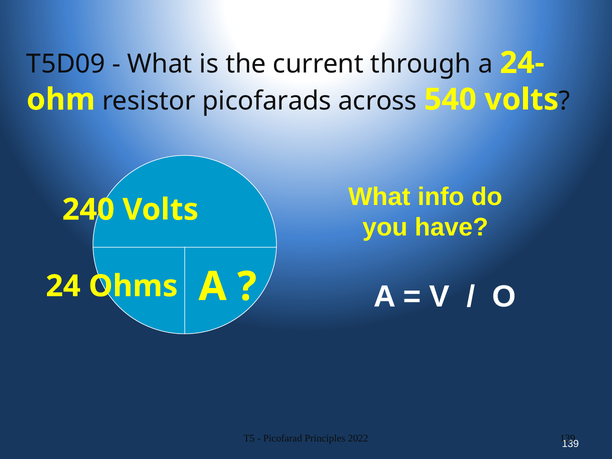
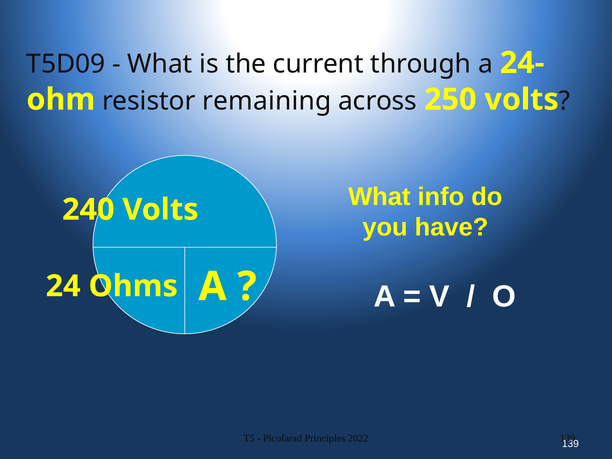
picofarads: picofarads -> remaining
540: 540 -> 250
